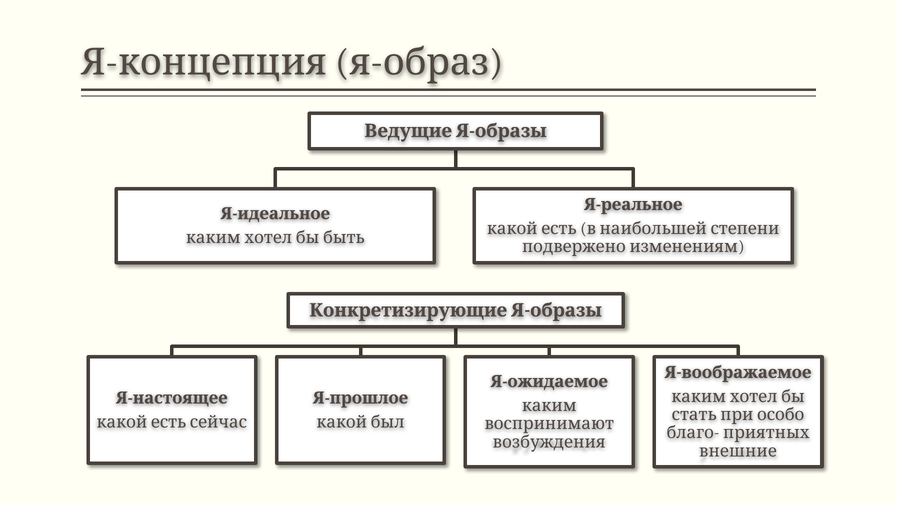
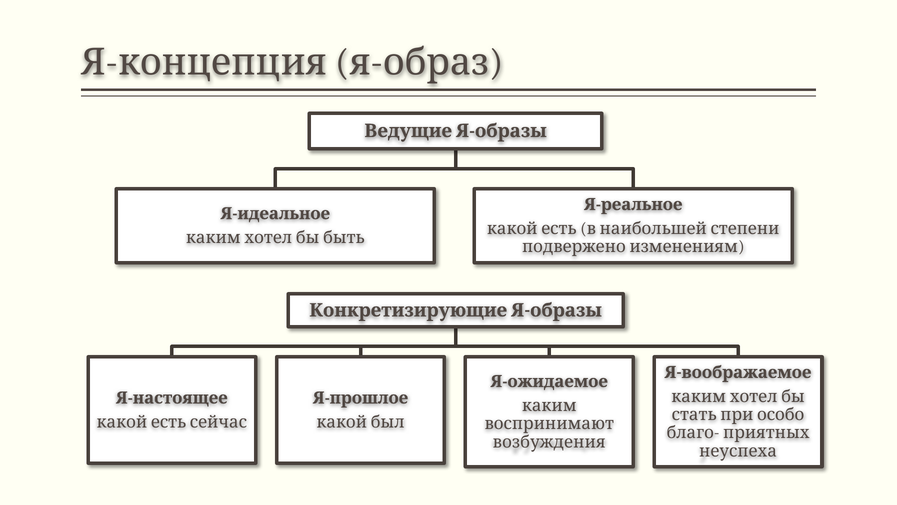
внешние: внешние -> неуспеха
